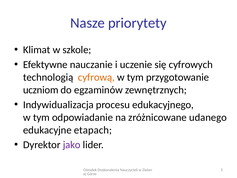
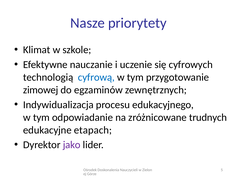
cyfrową colour: orange -> blue
uczniom: uczniom -> zimowej
udanego: udanego -> trudnych
